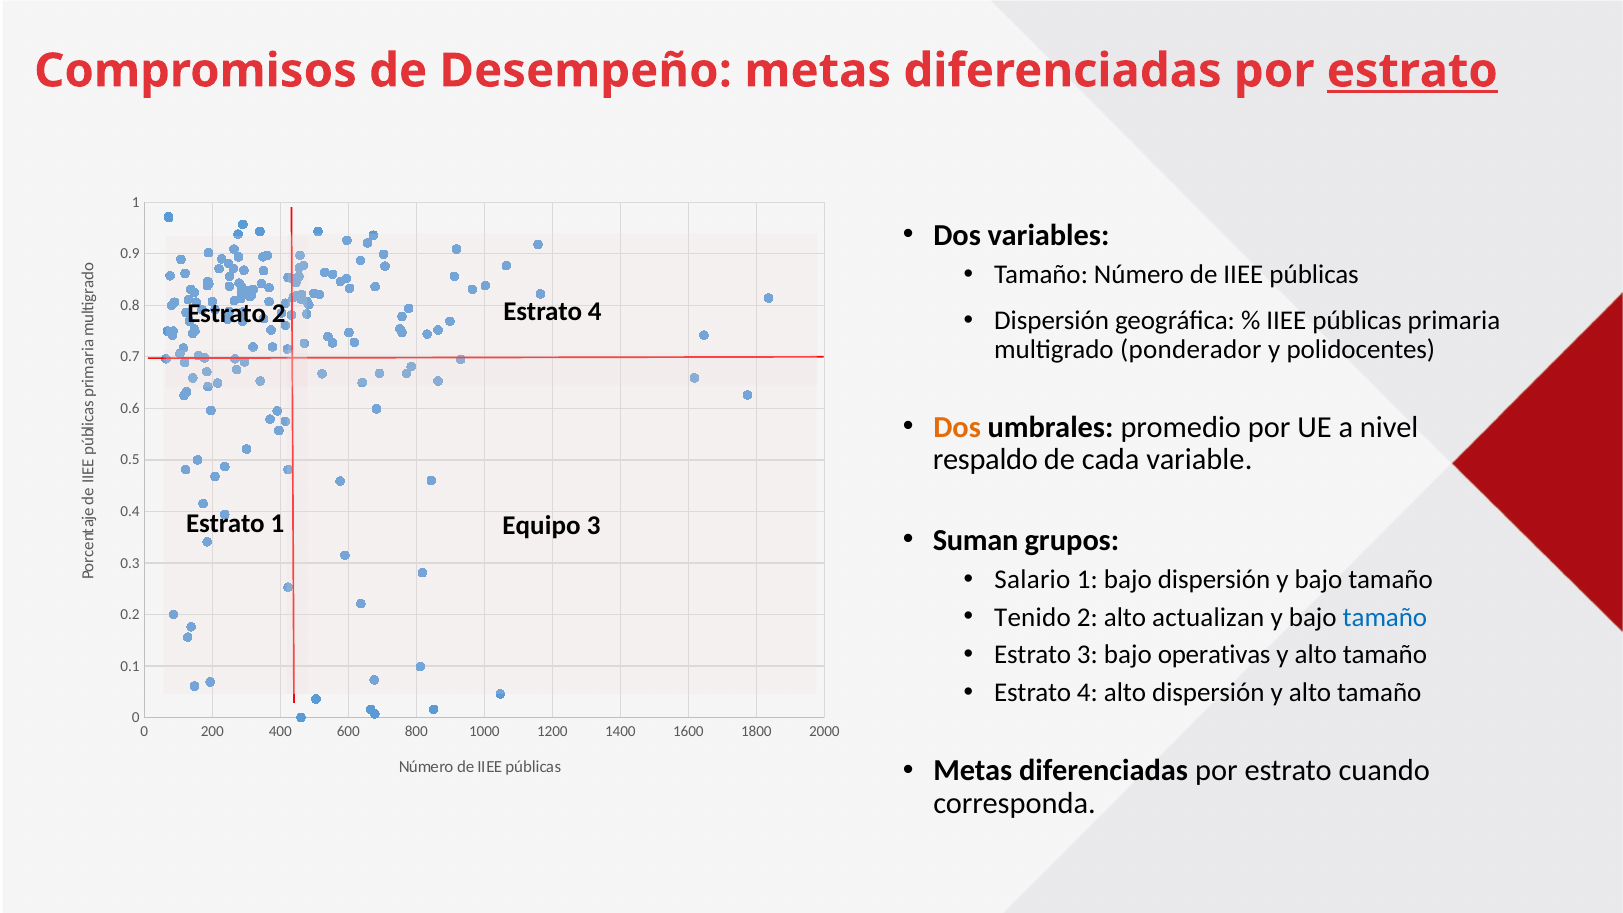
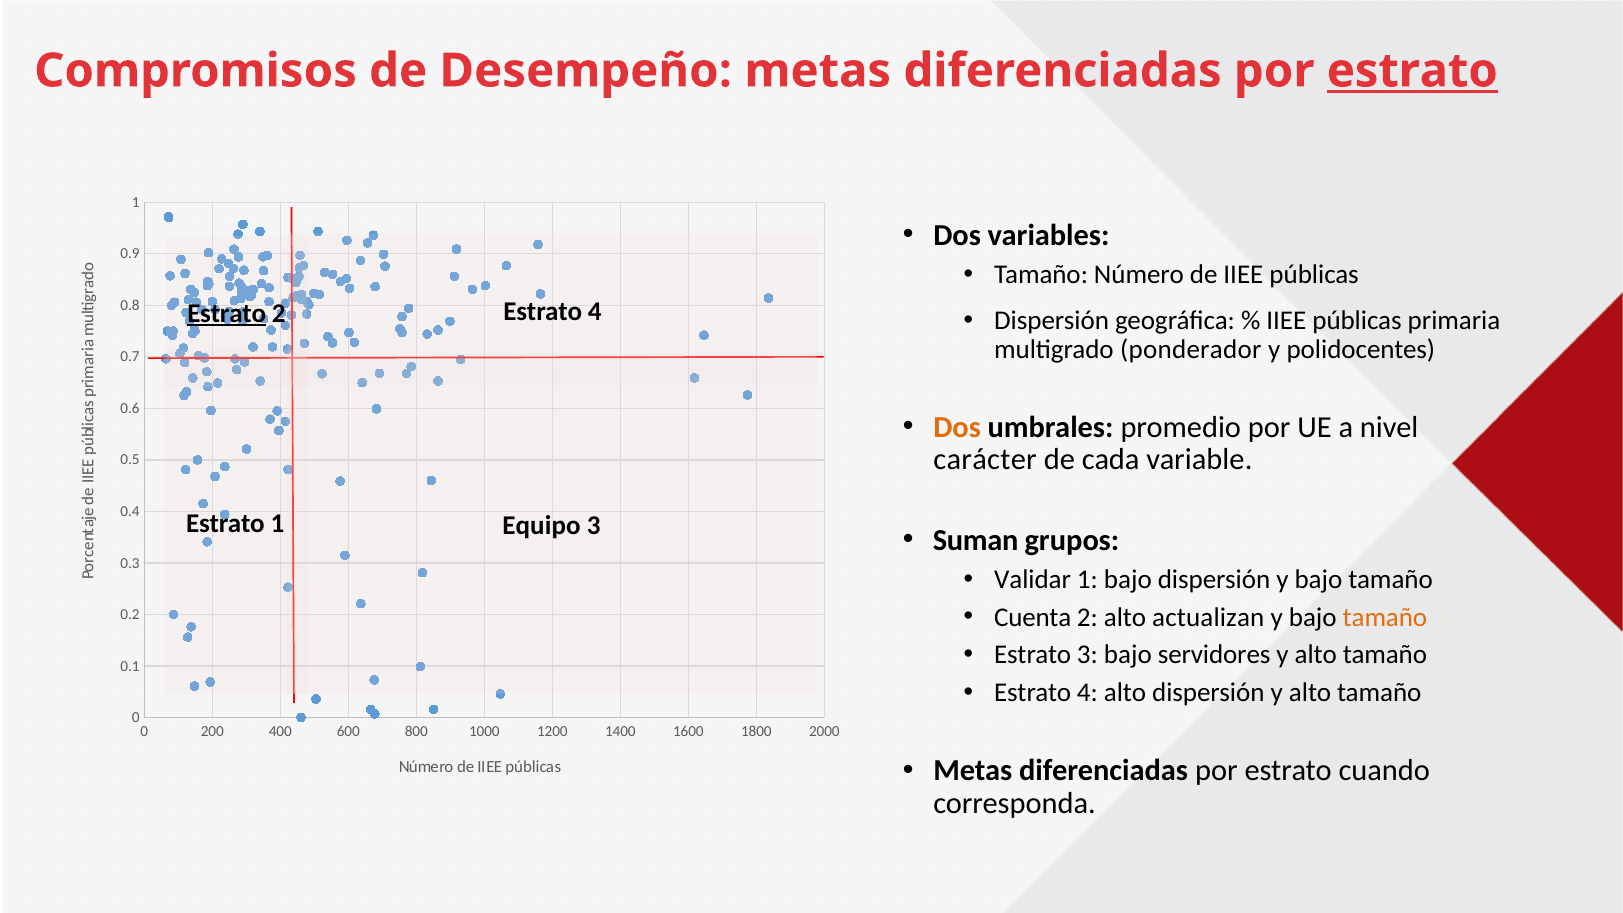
Estrato at (227, 314) underline: none -> present
respaldo: respaldo -> carácter
Salario: Salario -> Validar
Tenido: Tenido -> Cuenta
tamaño at (1385, 617) colour: blue -> orange
operativas: operativas -> servidores
